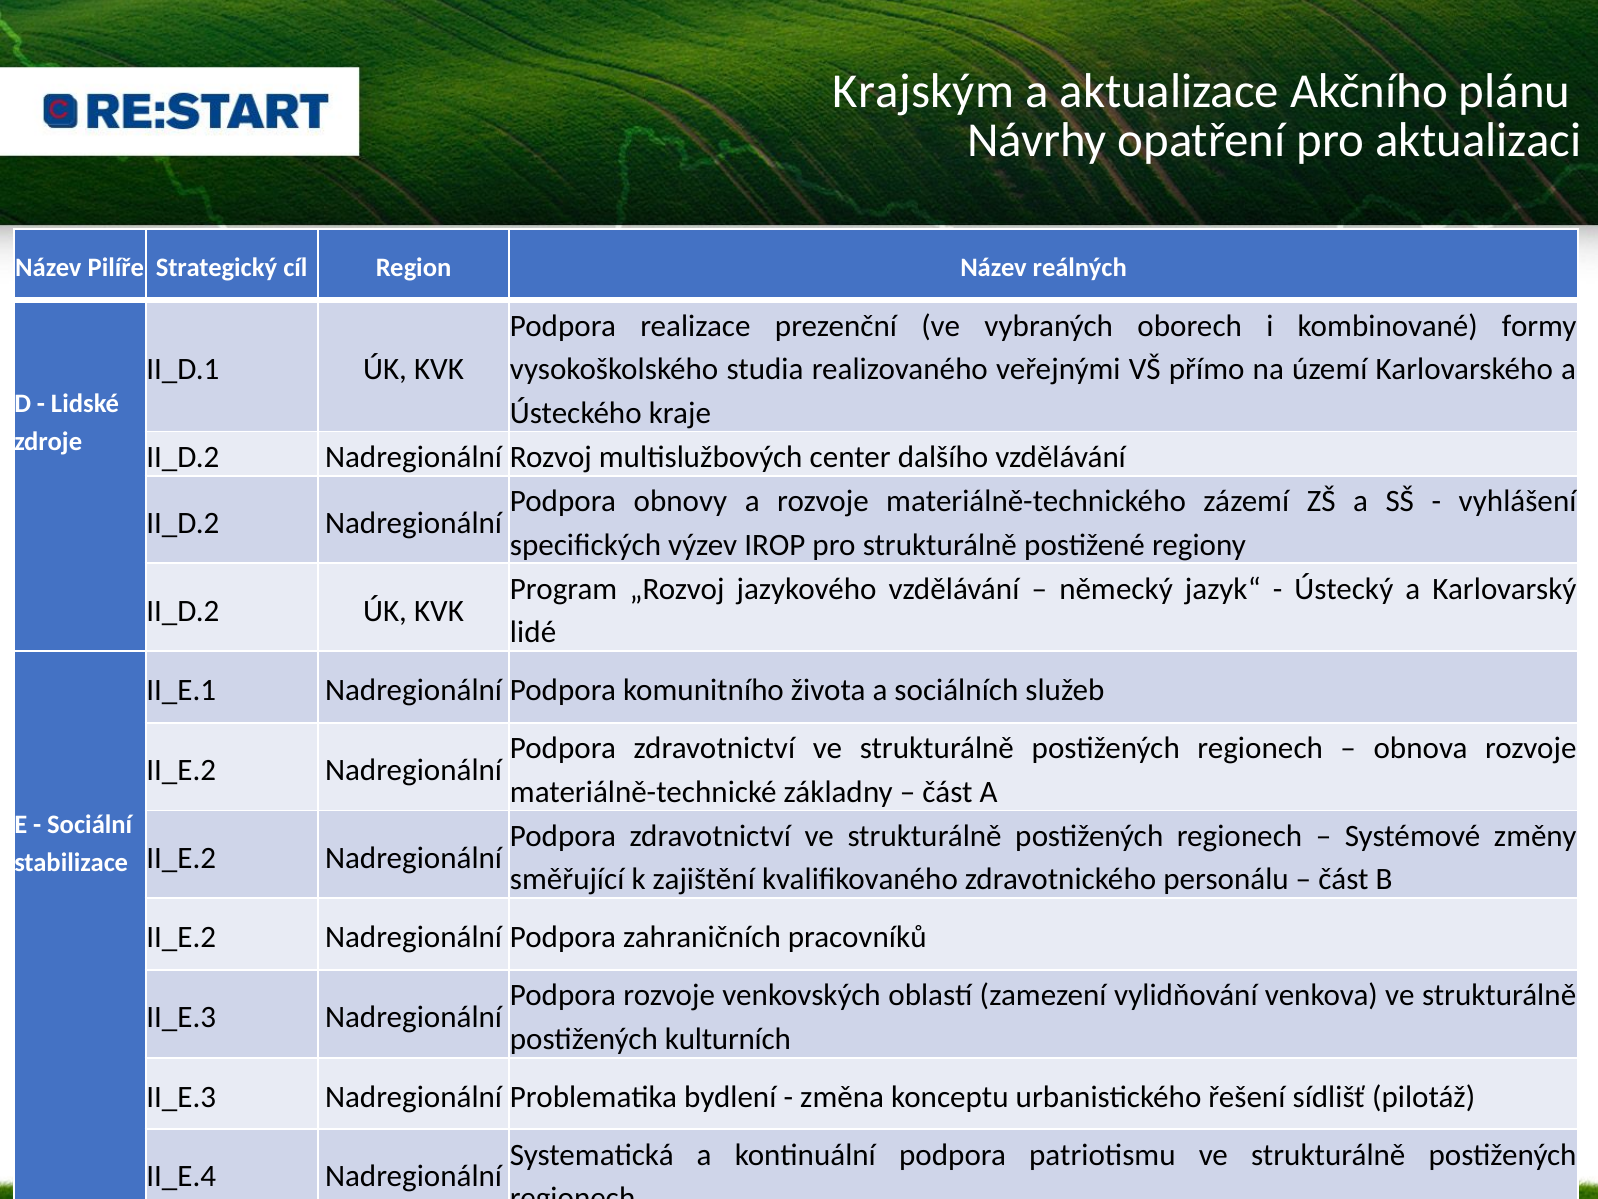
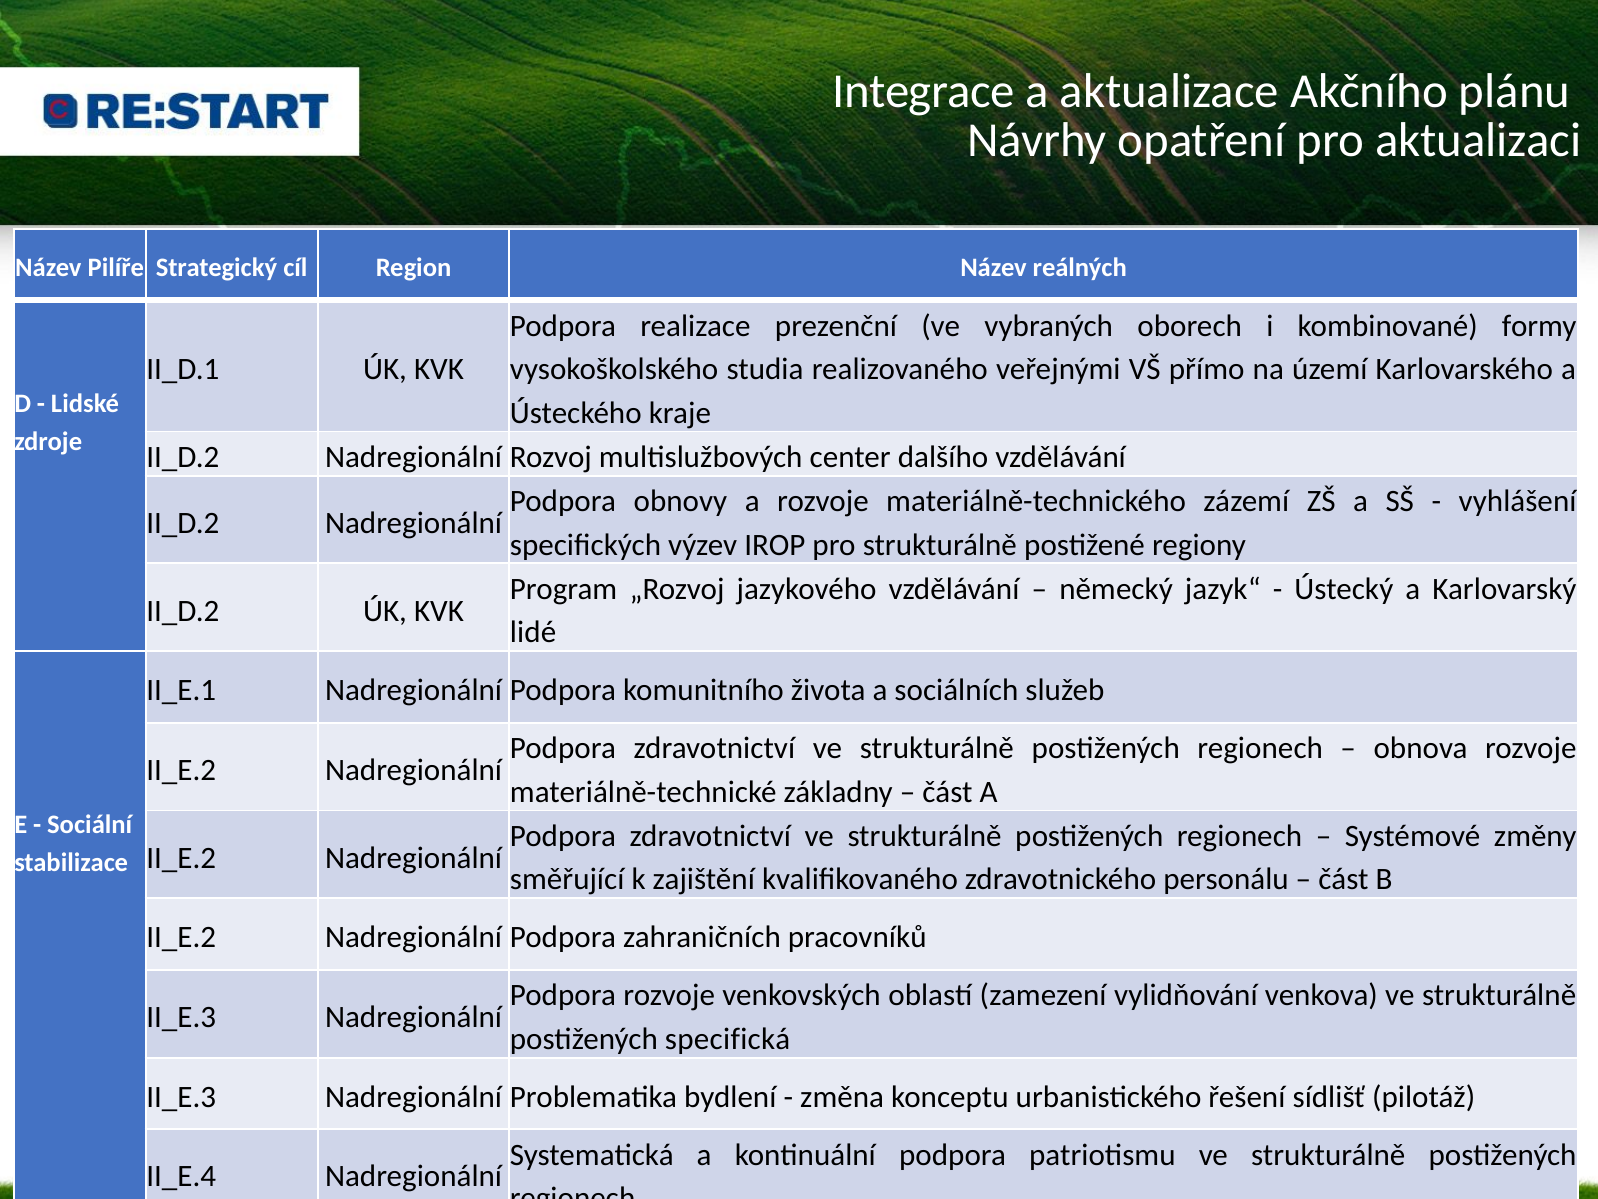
Krajským: Krajským -> Integrace
kulturních: kulturních -> specifická
